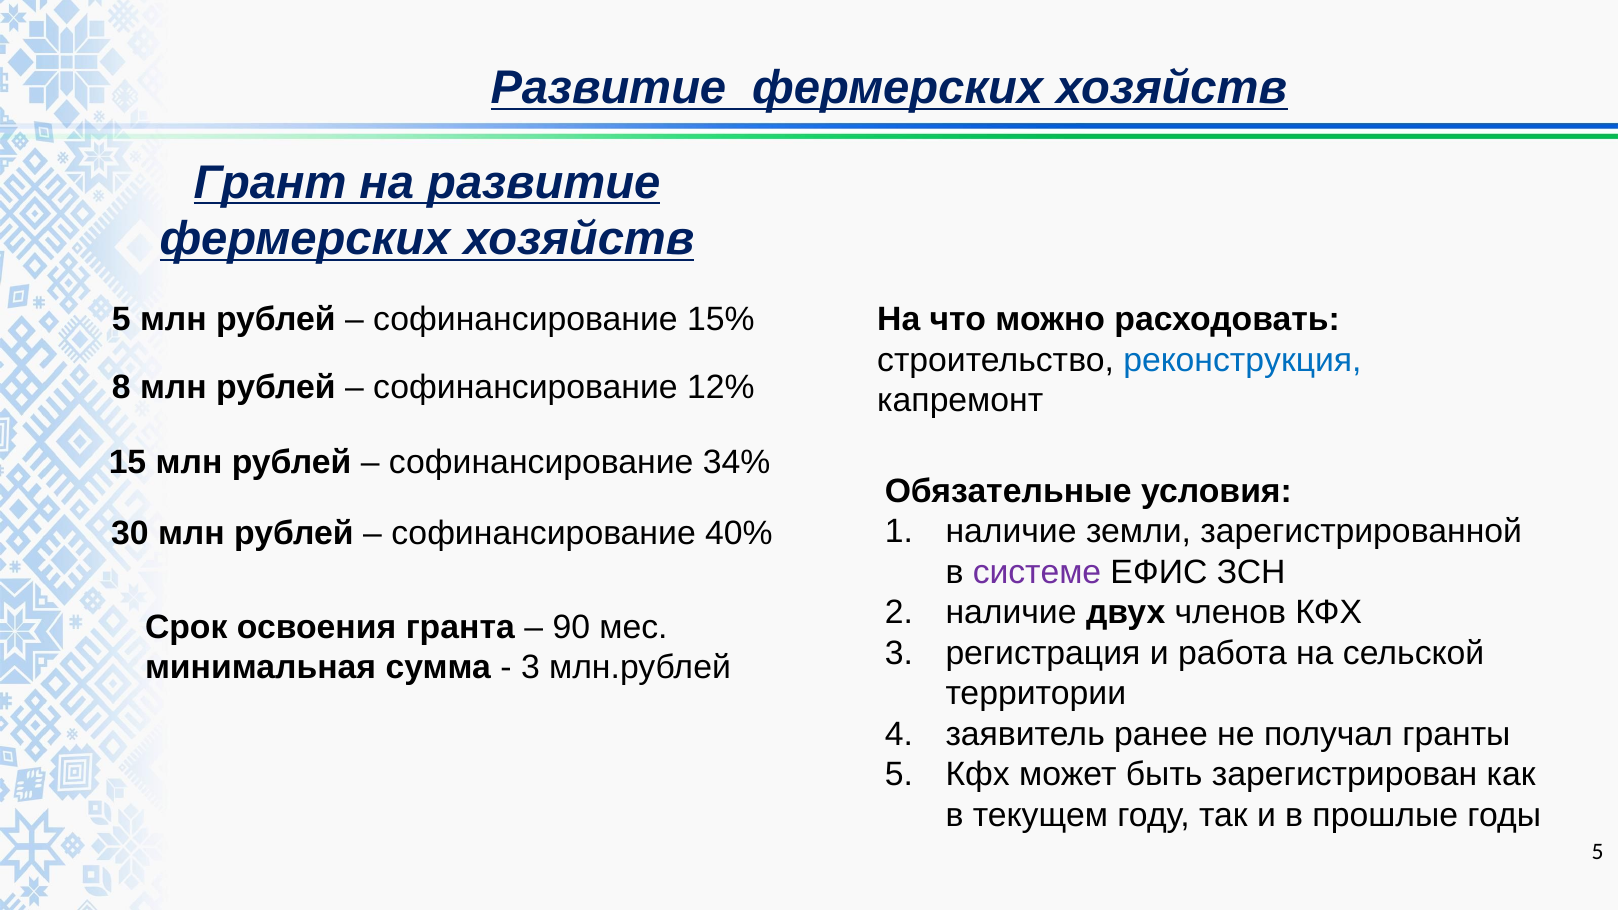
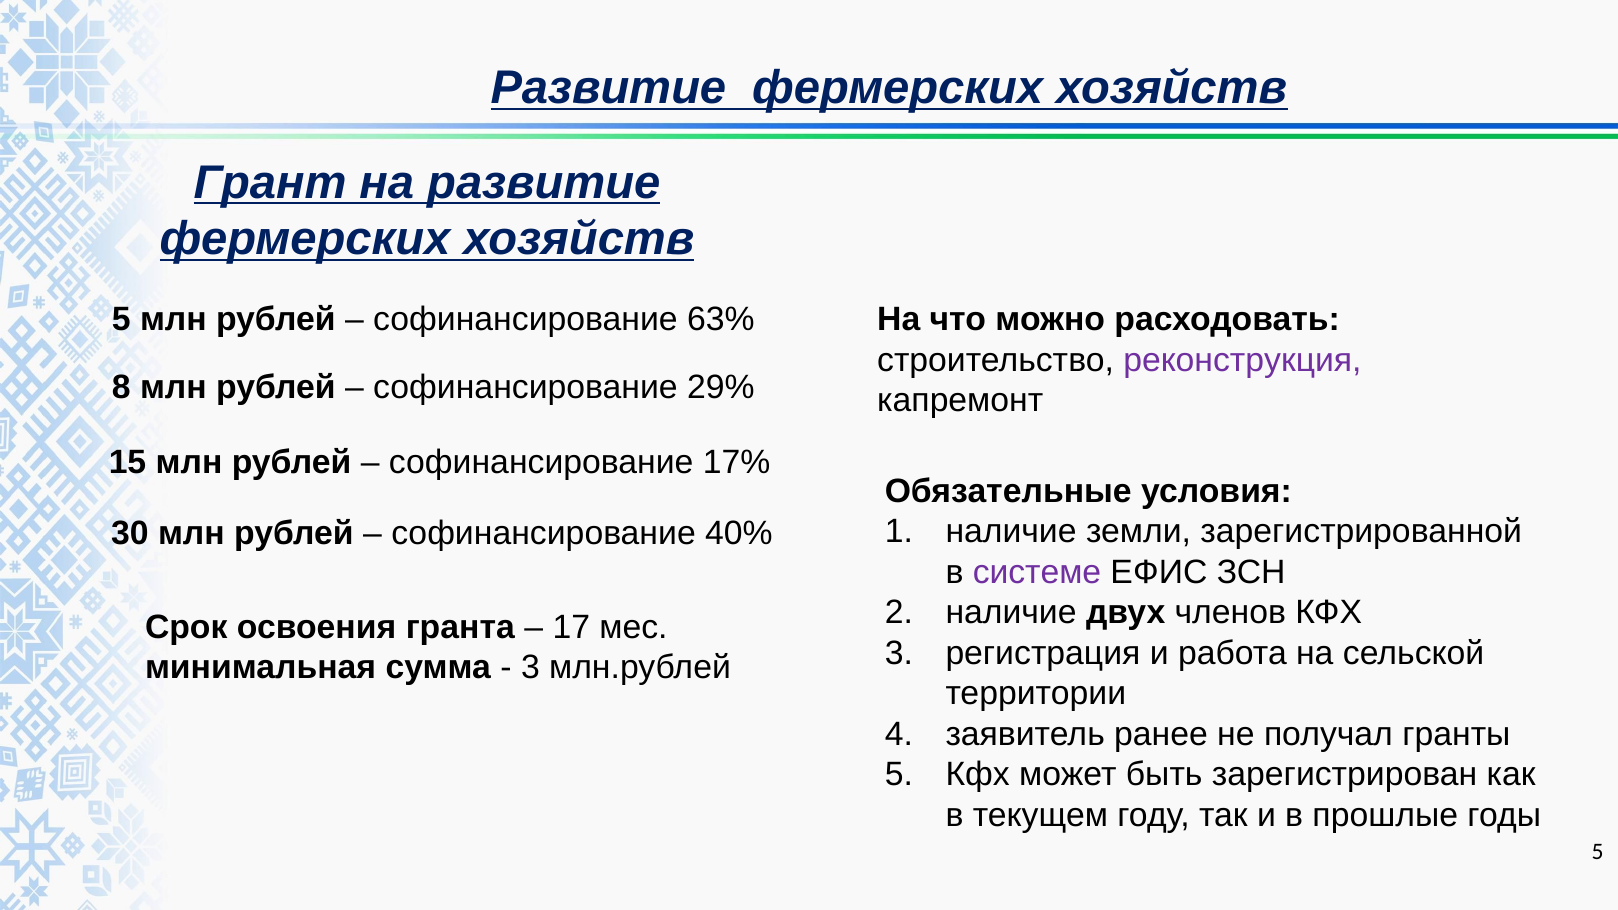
15%: 15% -> 63%
реконструкция colour: blue -> purple
12%: 12% -> 29%
34%: 34% -> 17%
90: 90 -> 17
